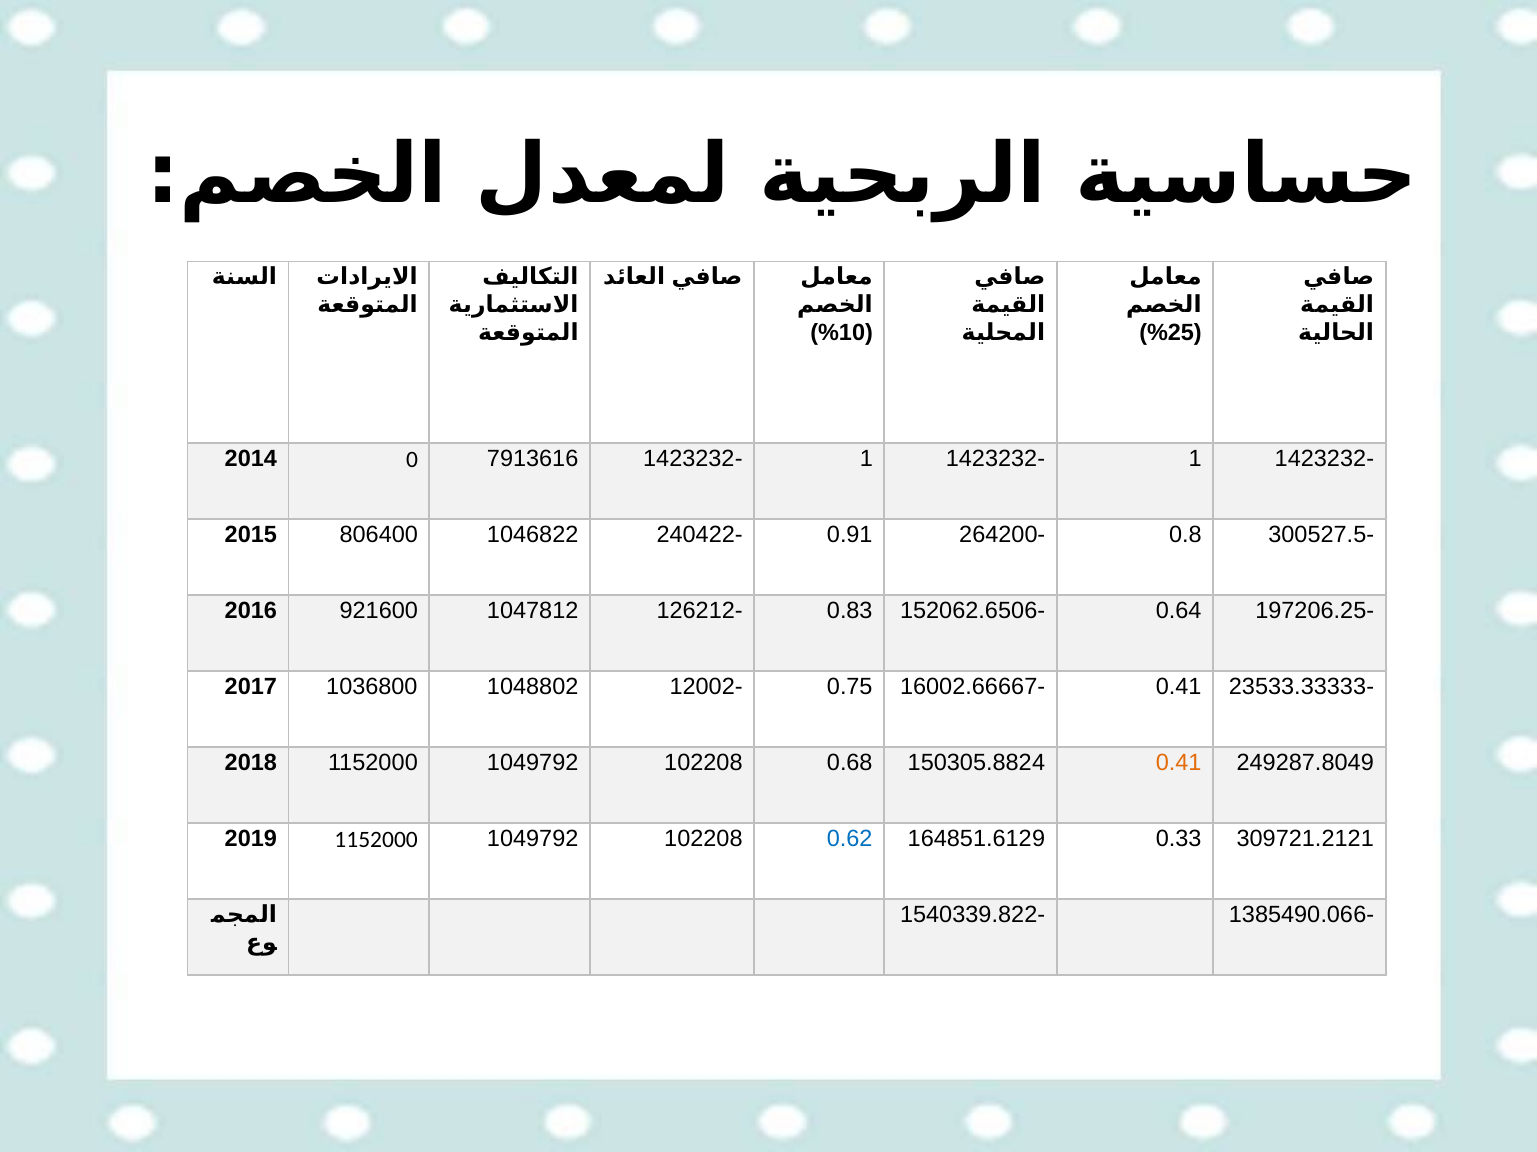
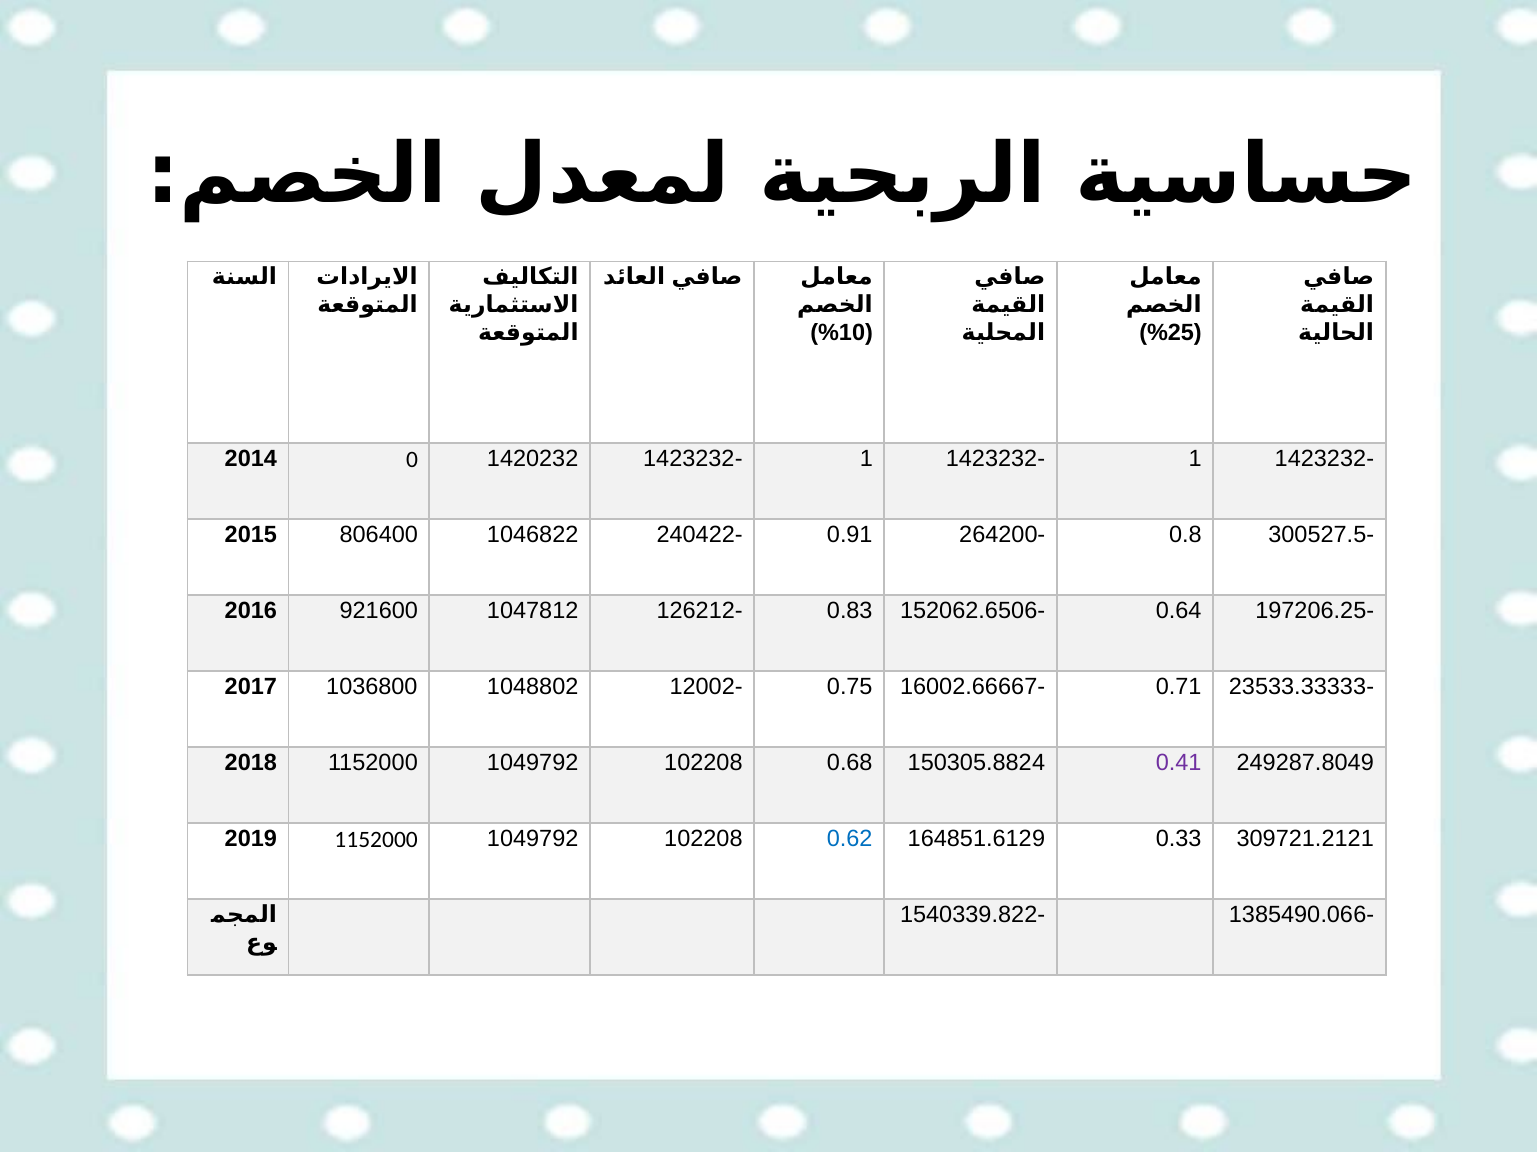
7913616: 7913616 -> 1420232
0.41 at (1179, 687): 0.41 -> 0.71
0.41 at (1179, 763) colour: orange -> purple
